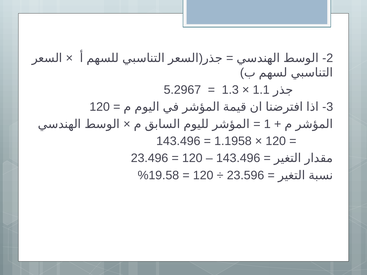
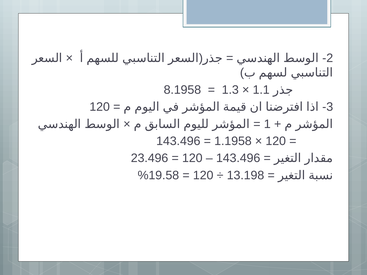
5.2967: 5.2967 -> 8.1958
23.596: 23.596 -> 13.198
